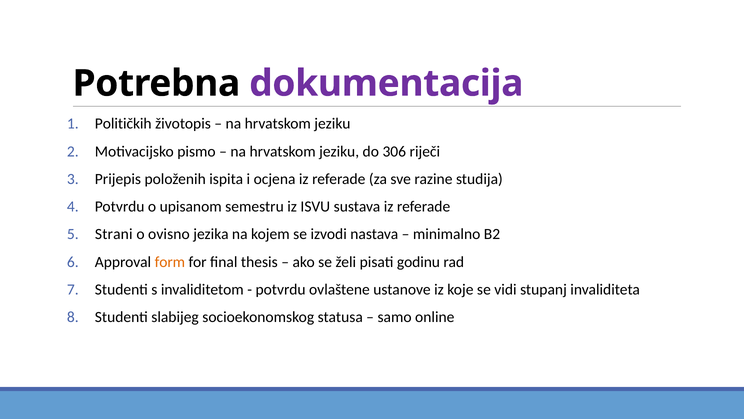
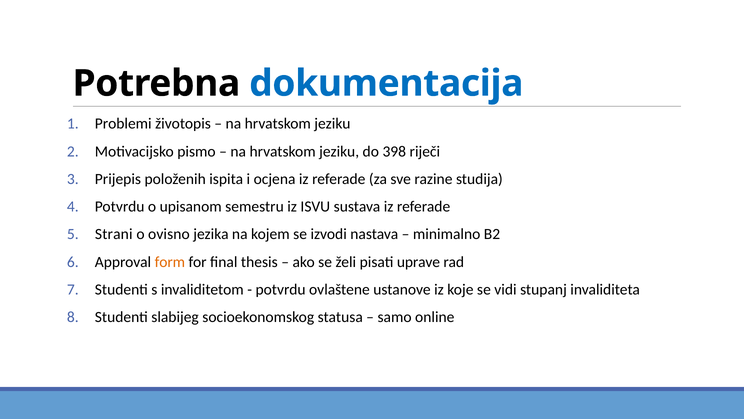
dokumentacija colour: purple -> blue
Političkih: Političkih -> Problemi
306: 306 -> 398
godinu: godinu -> uprave
